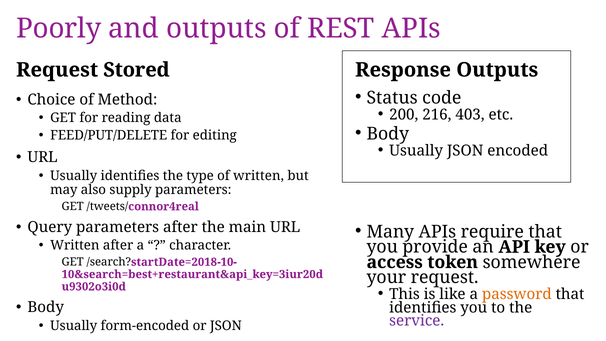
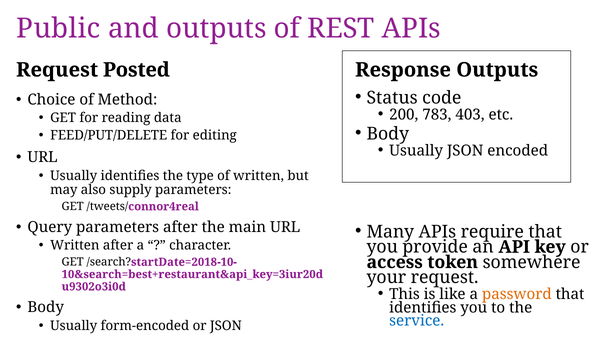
Poorly: Poorly -> Public
Stored: Stored -> Posted
216: 216 -> 783
service colour: purple -> blue
